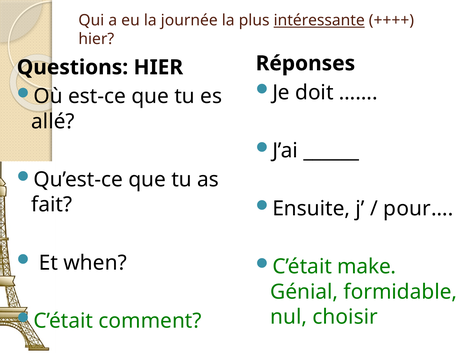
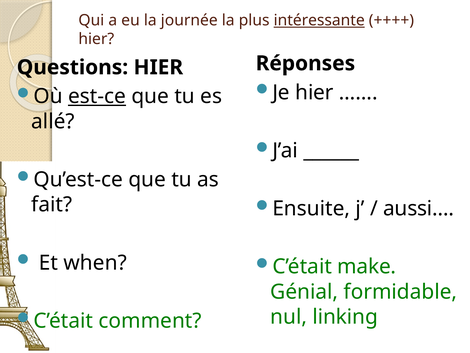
Je doit: doit -> hier
est-ce underline: none -> present
pour…: pour… -> aussi…
choisir: choisir -> linking
